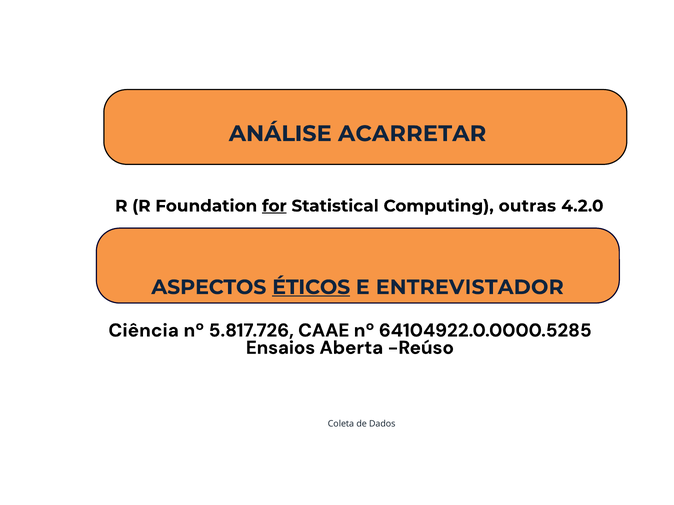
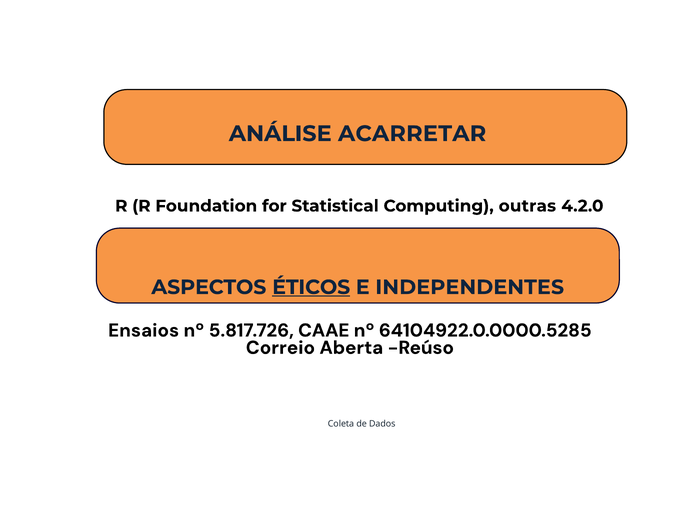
for underline: present -> none
ENTREVISTADOR: ENTREVISTADOR -> INDEPENDENTES
Ciência: Ciência -> Ensaios
Ensaios: Ensaios -> Correio
